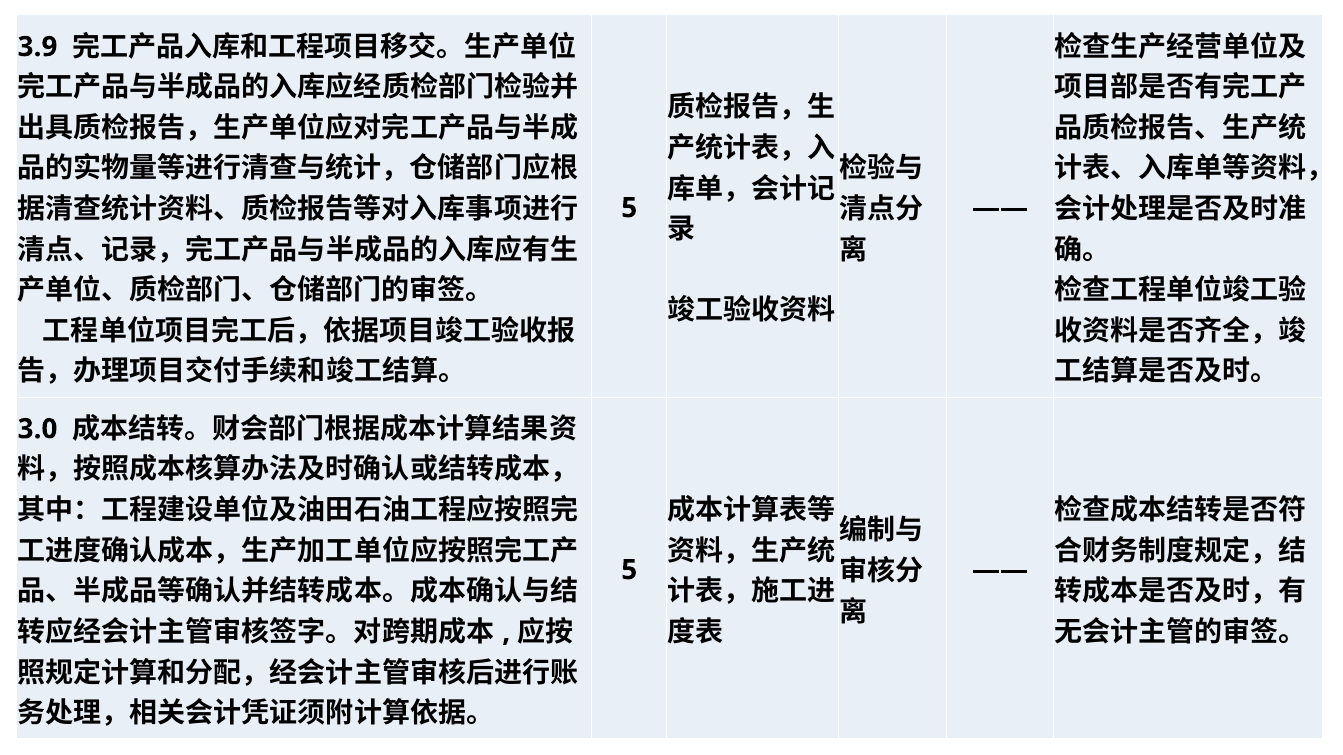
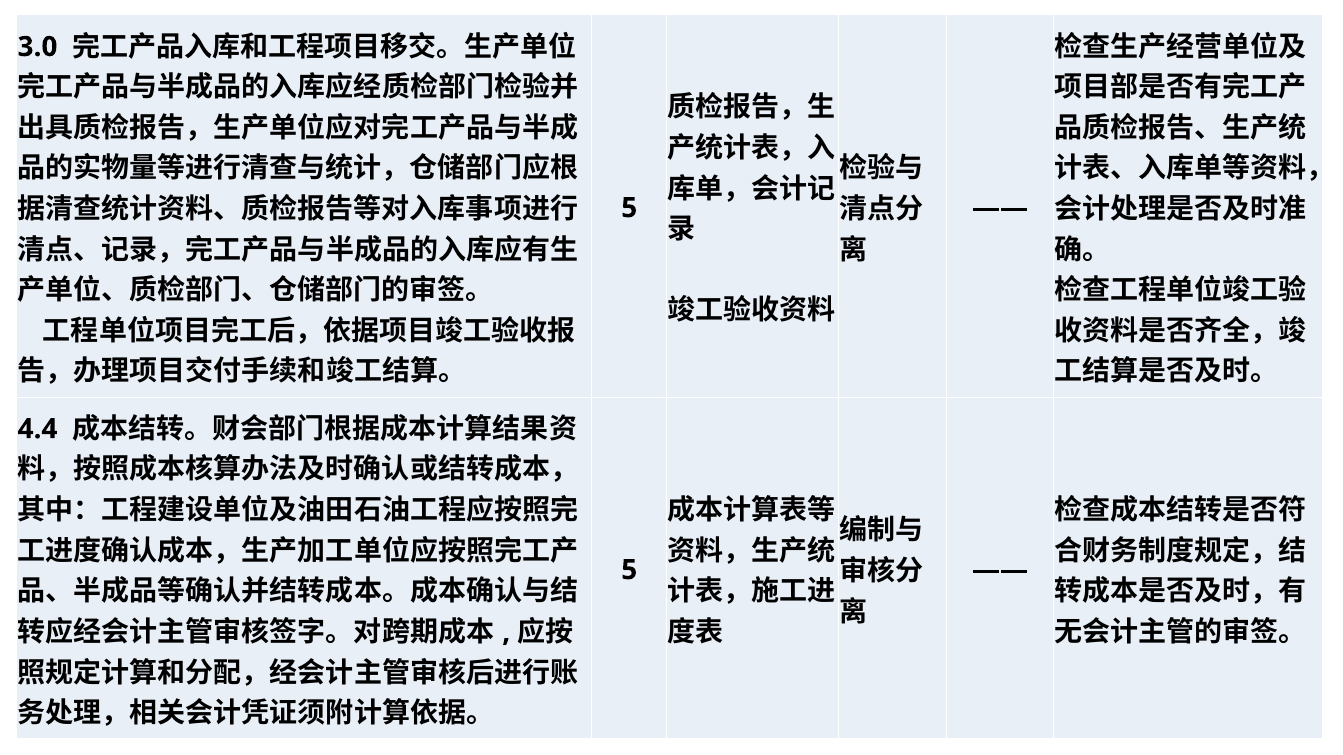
3.9: 3.9 -> 3.0
3.0: 3.0 -> 4.4
